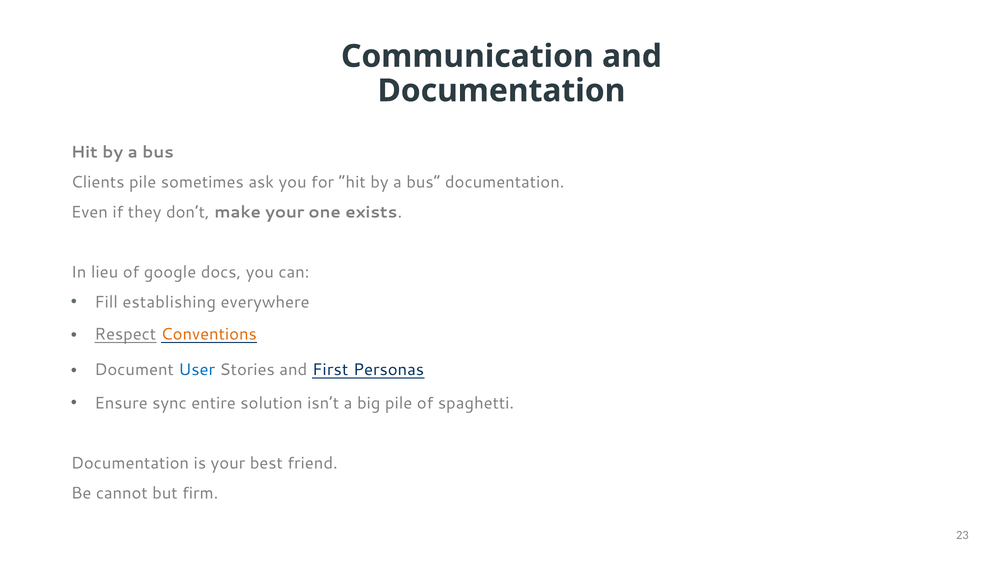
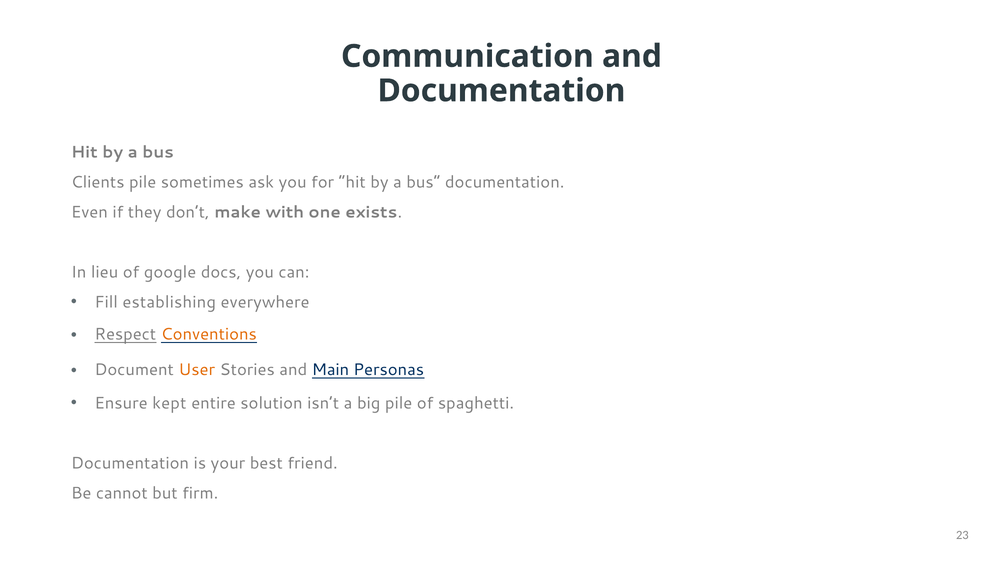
make your: your -> with
User colour: blue -> orange
First: First -> Main
sync: sync -> kept
